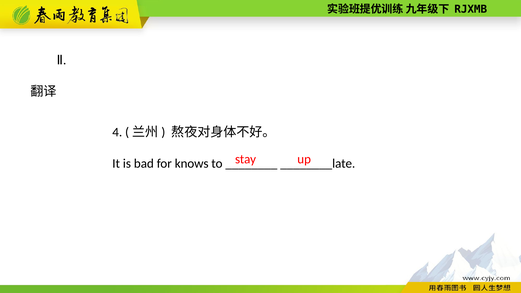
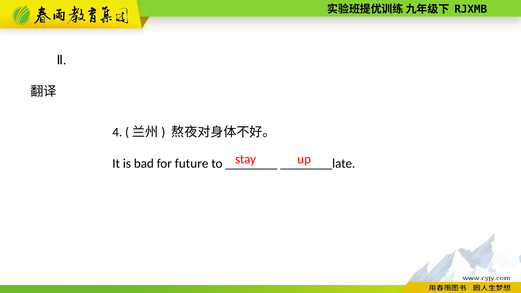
knows: knows -> future
